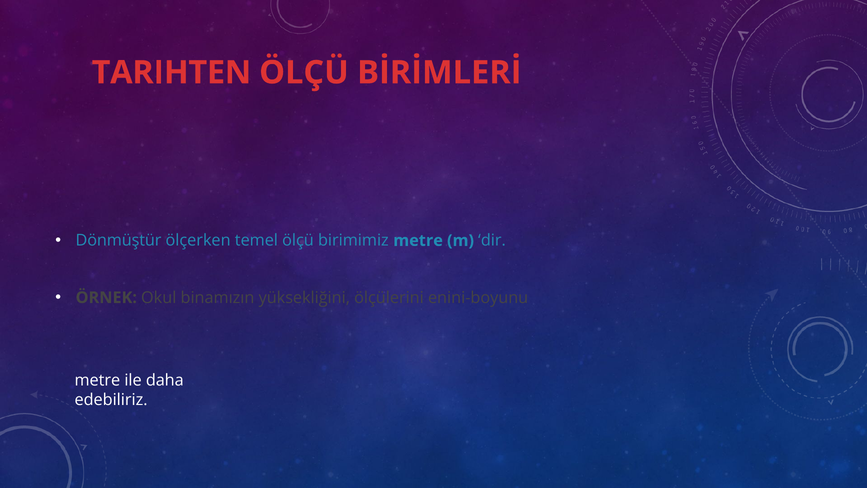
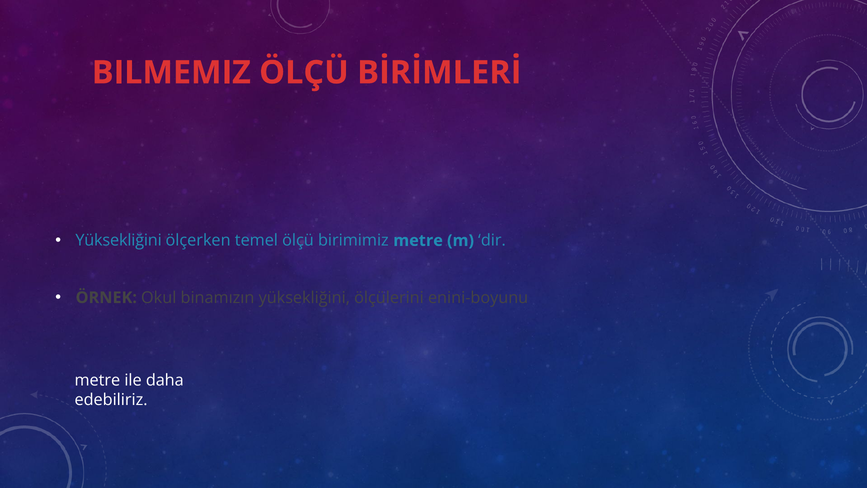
TARIHTEN: TARIHTEN -> BILMEMIZ
Dönmüştür at (119, 240): Dönmüştür -> Yüksekliğini
